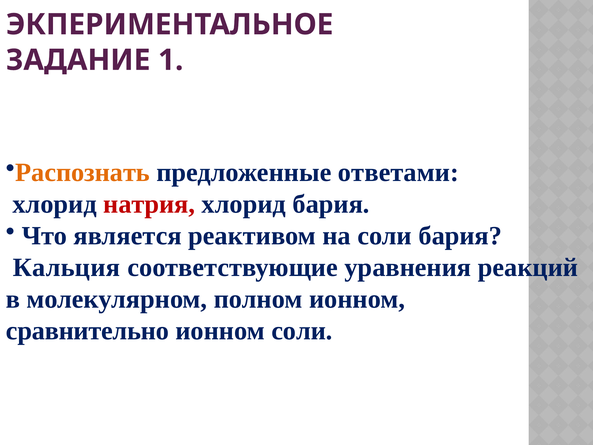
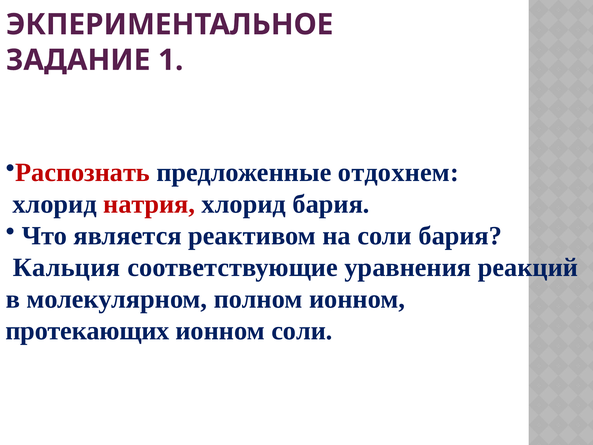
Распознать colour: orange -> red
ответами: ответами -> отдохнем
сравнительно: сравнительно -> протекающих
